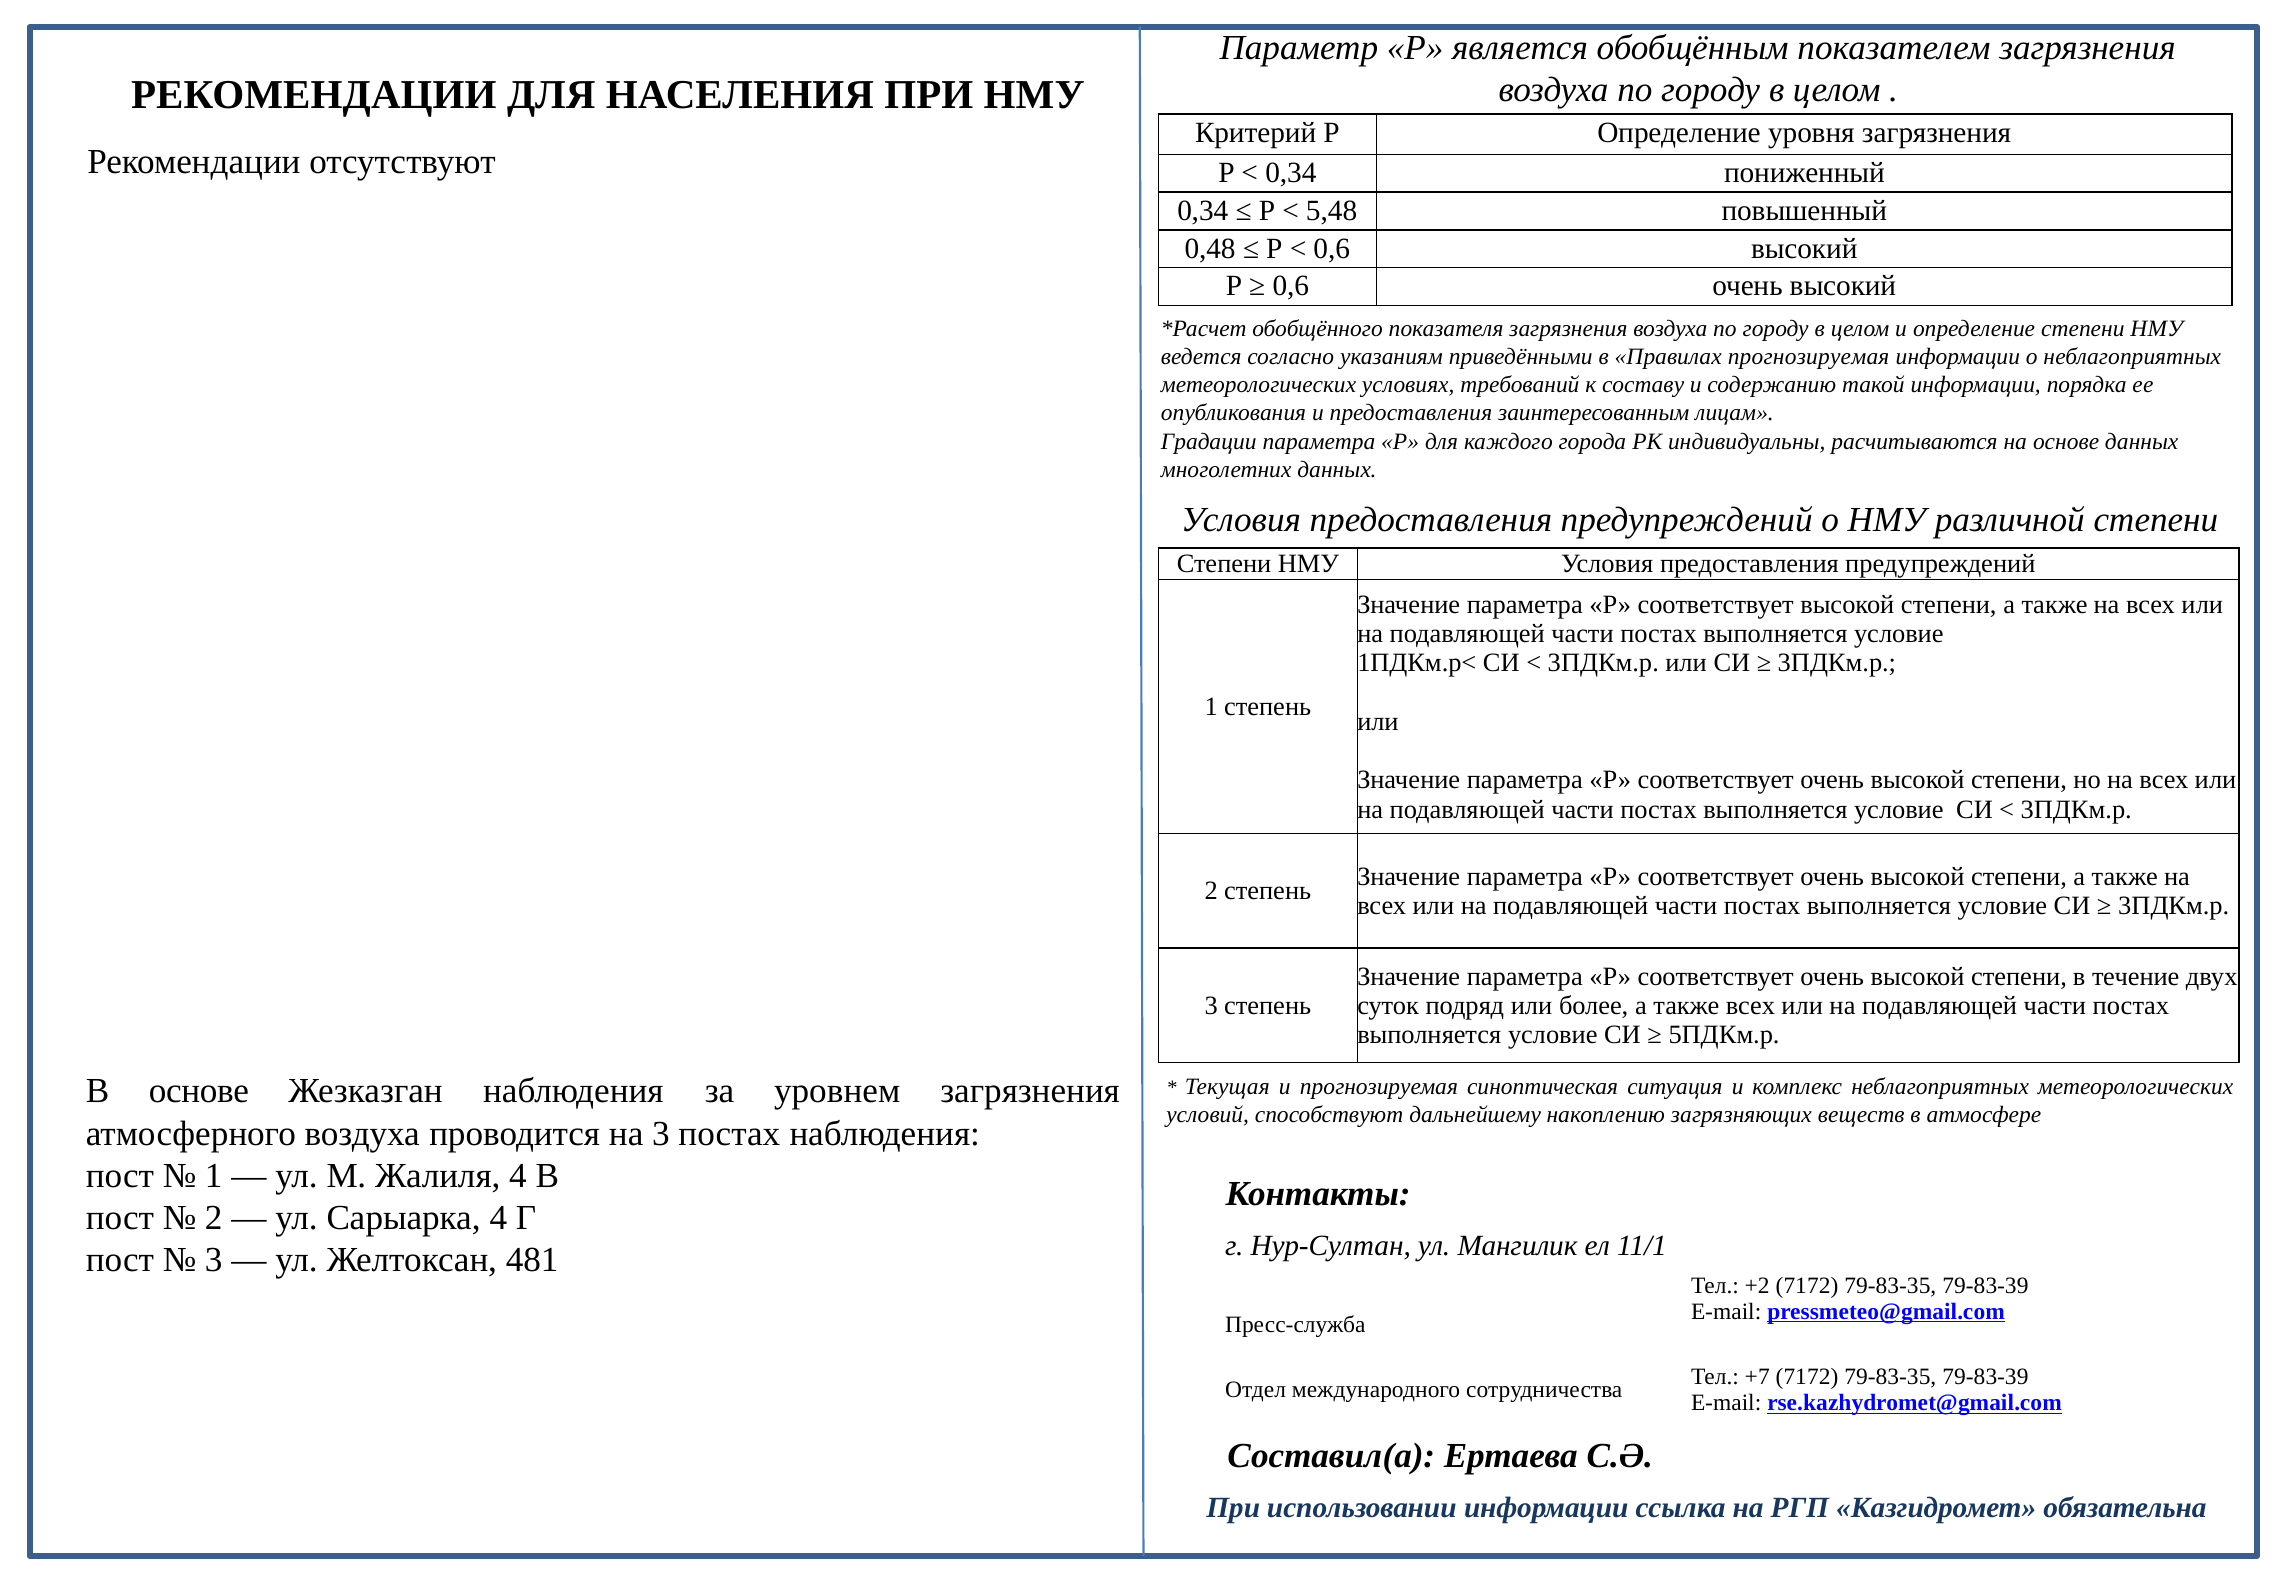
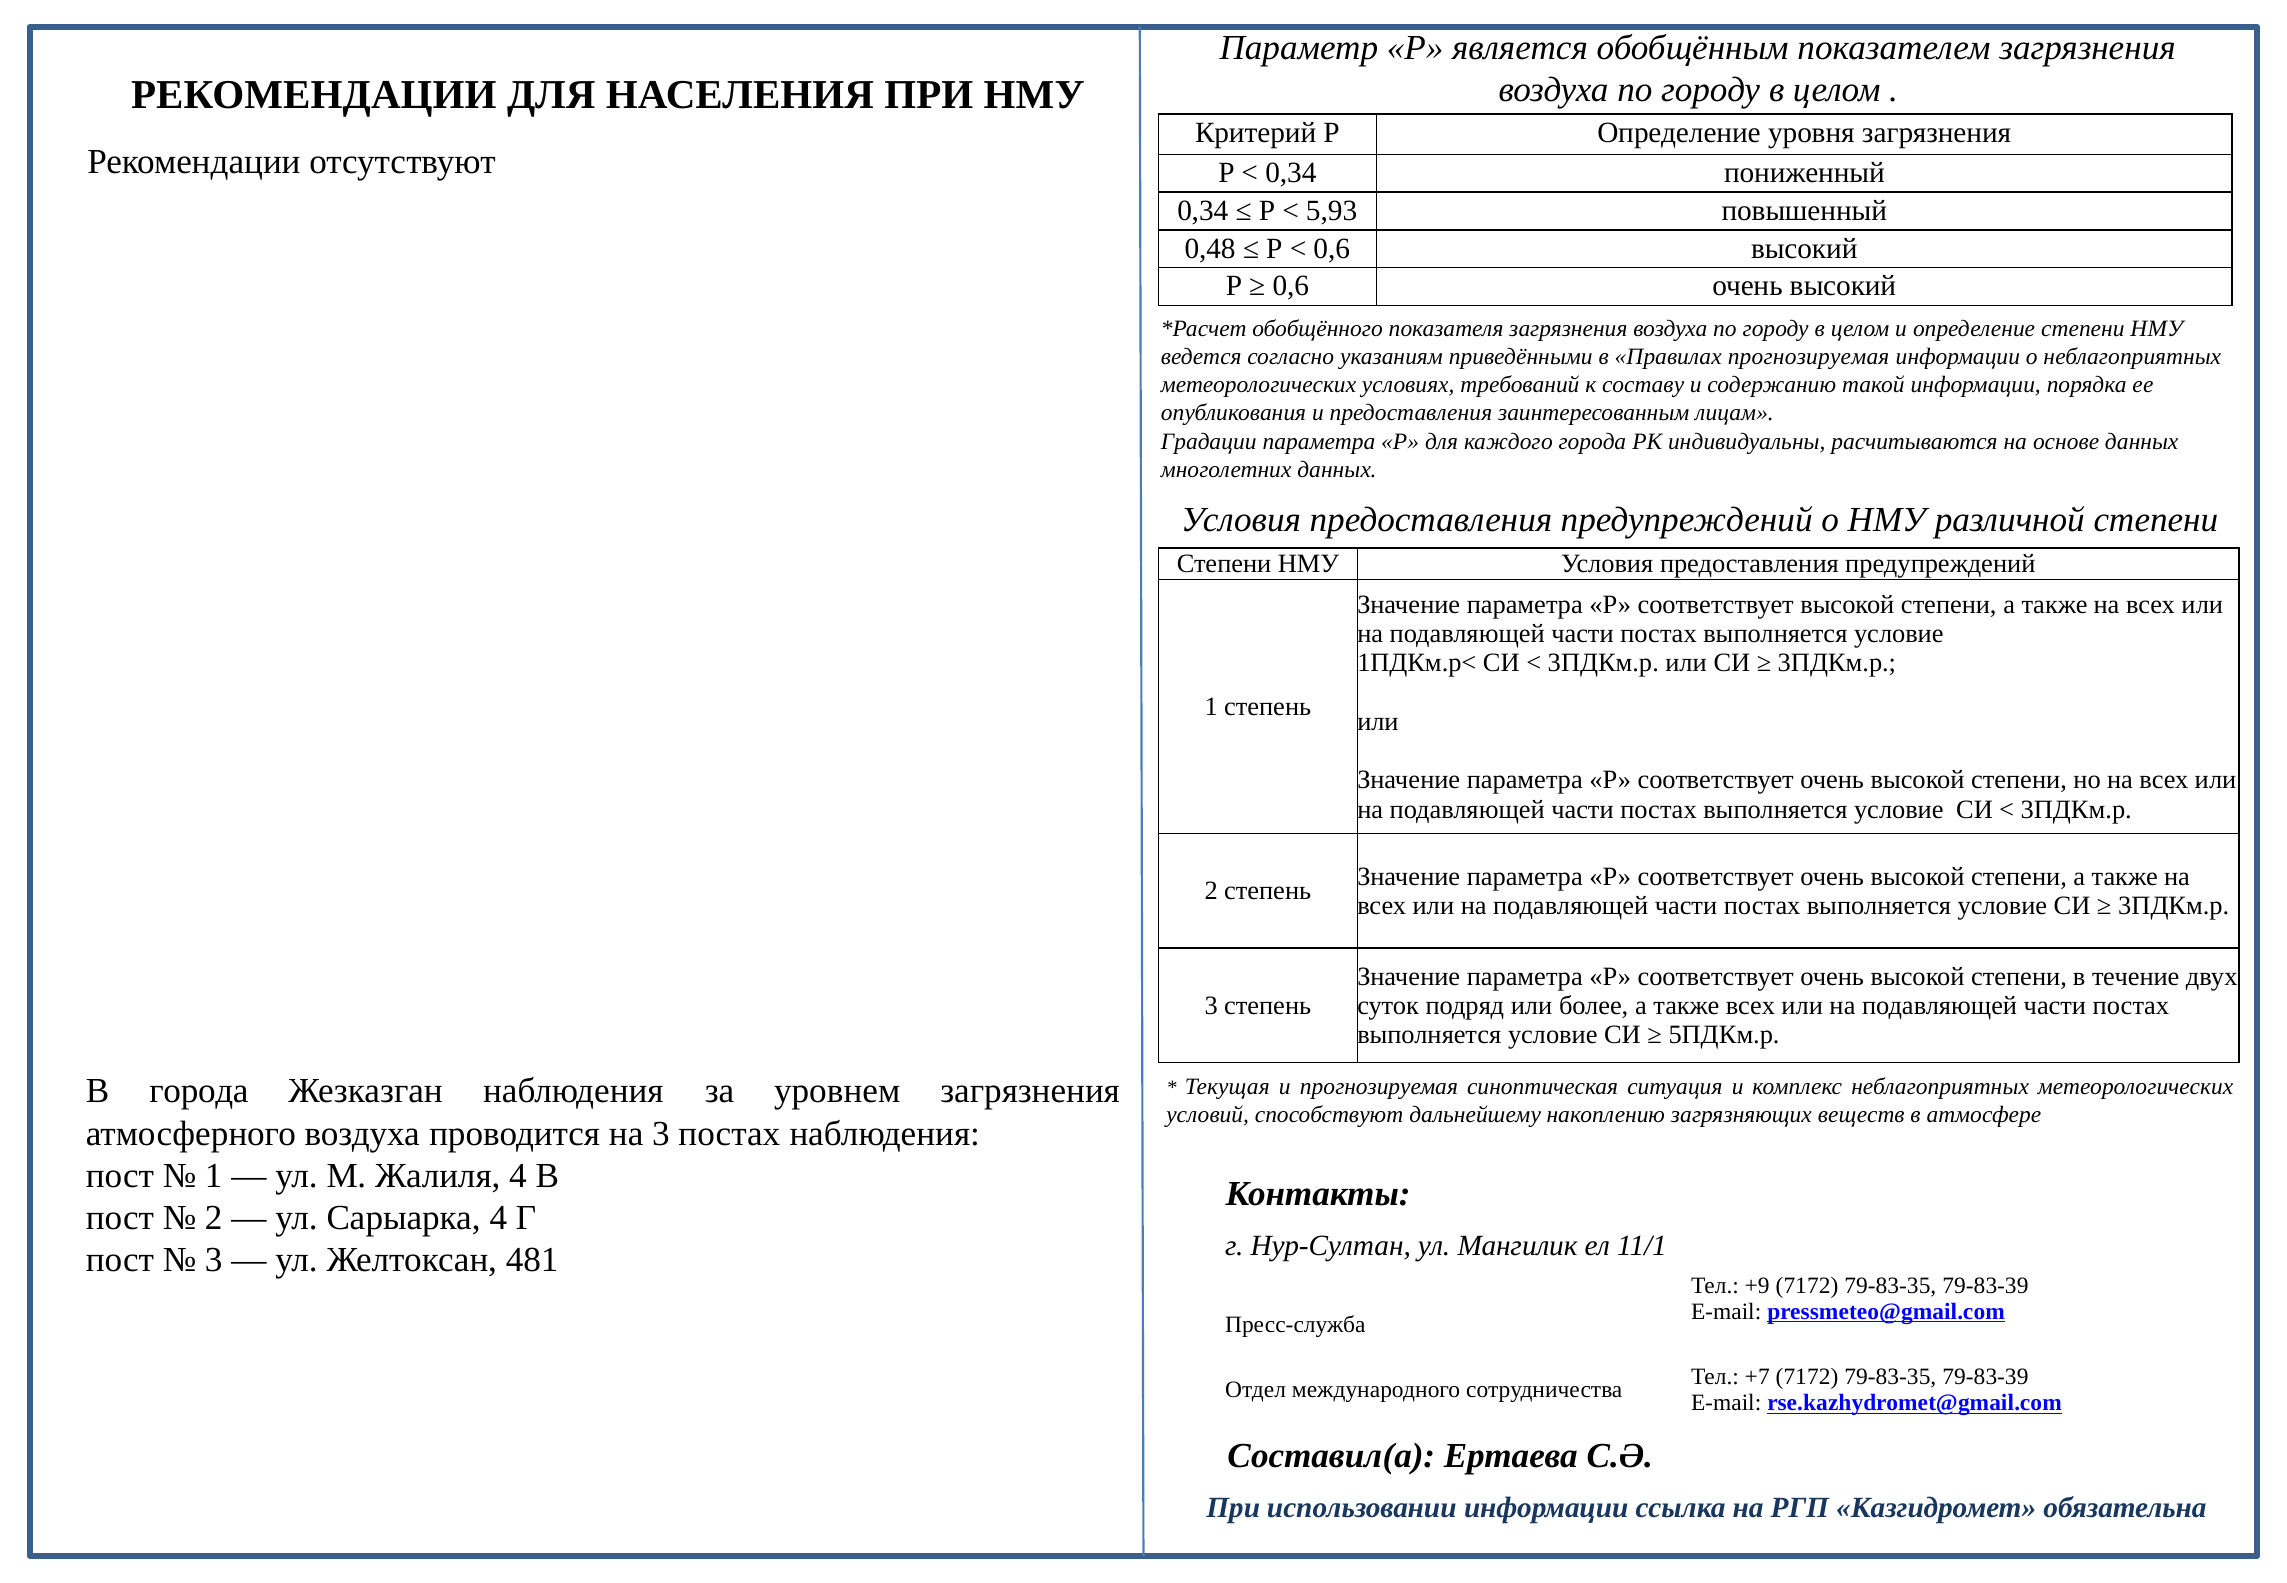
5,48: 5,48 -> 5,93
В основе: основе -> города
+2: +2 -> +9
